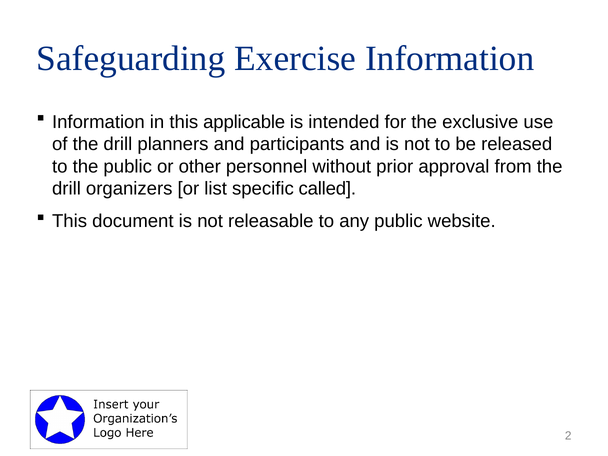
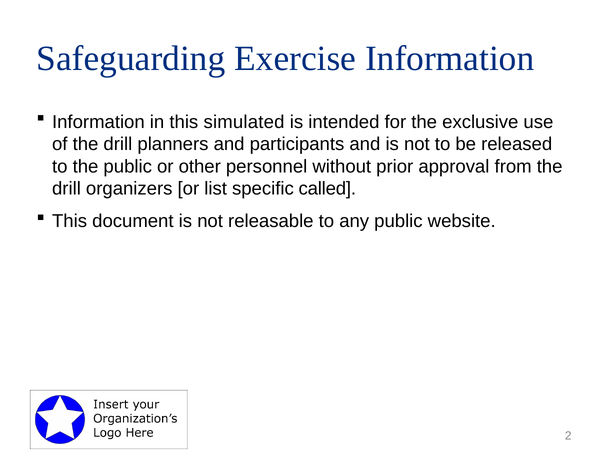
applicable: applicable -> simulated
